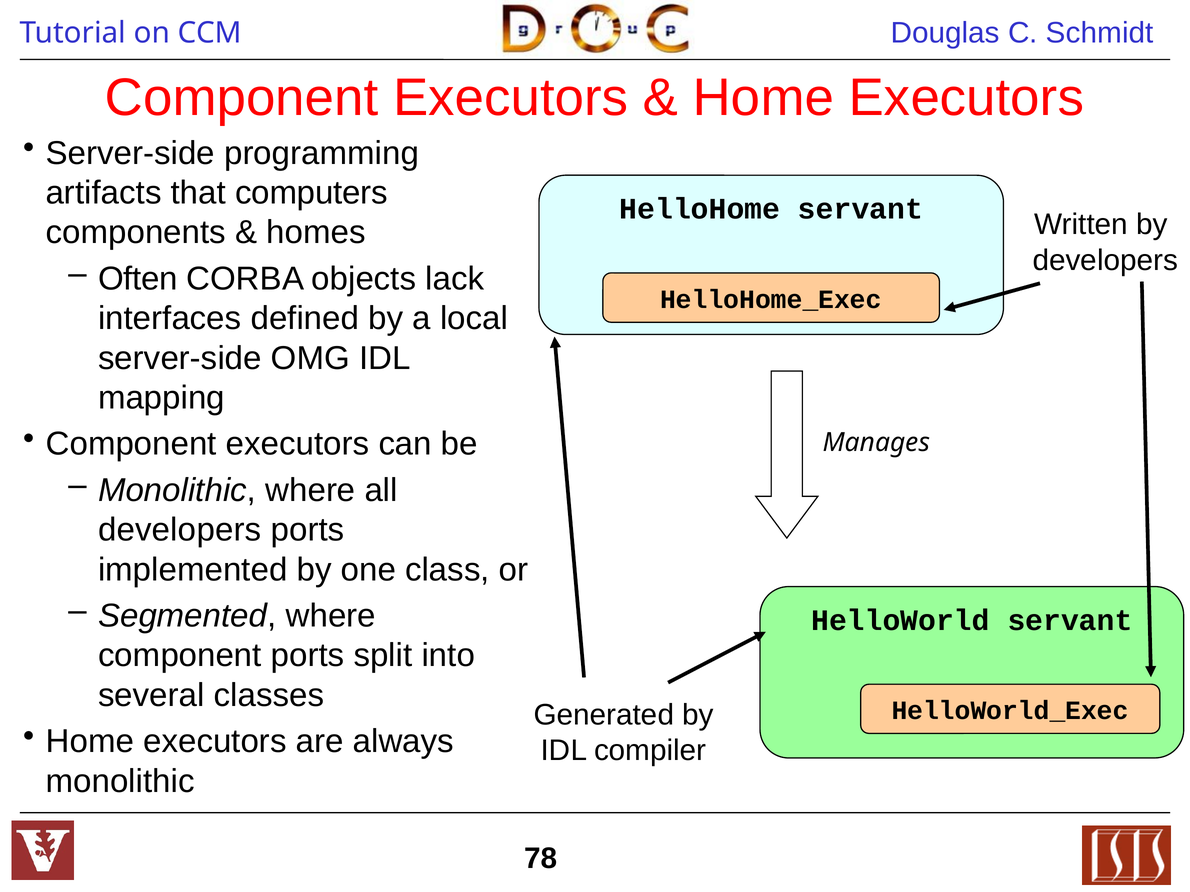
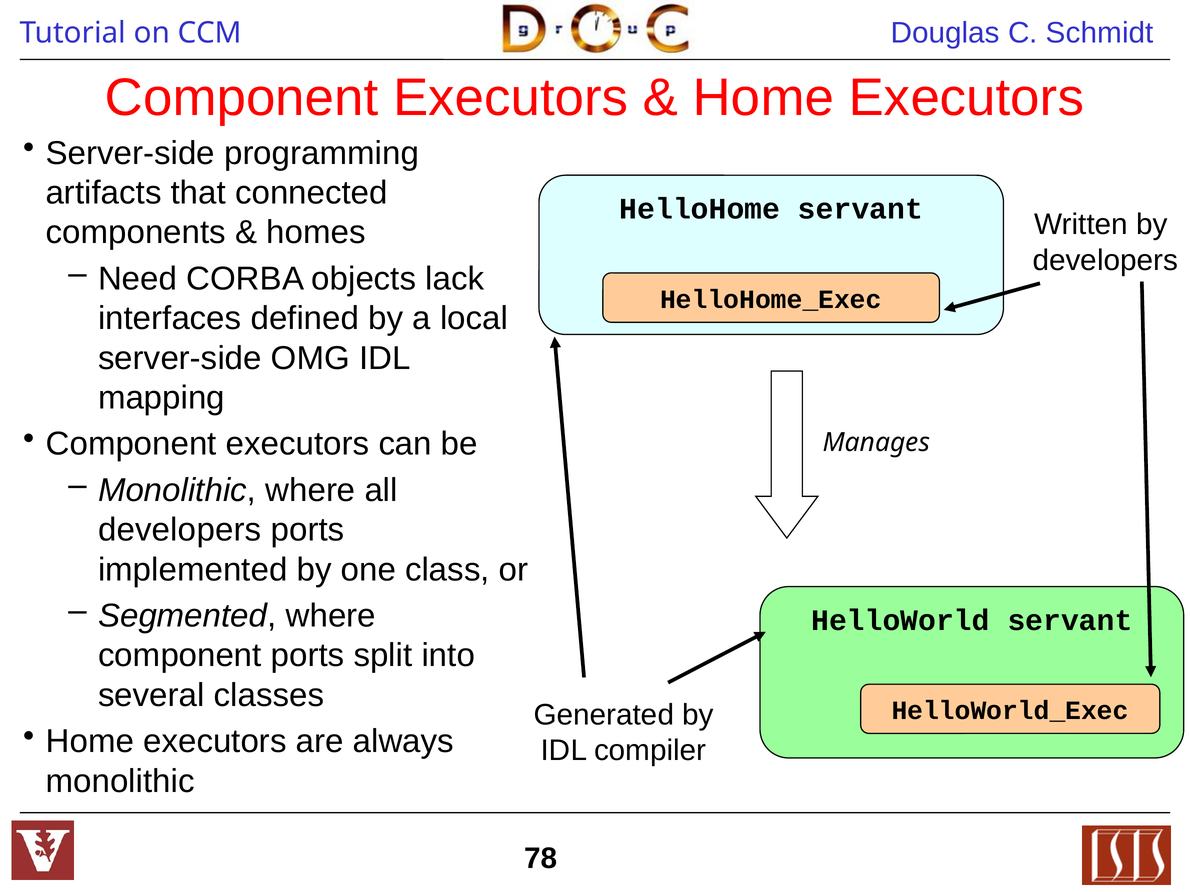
computers: computers -> connected
Often: Often -> Need
